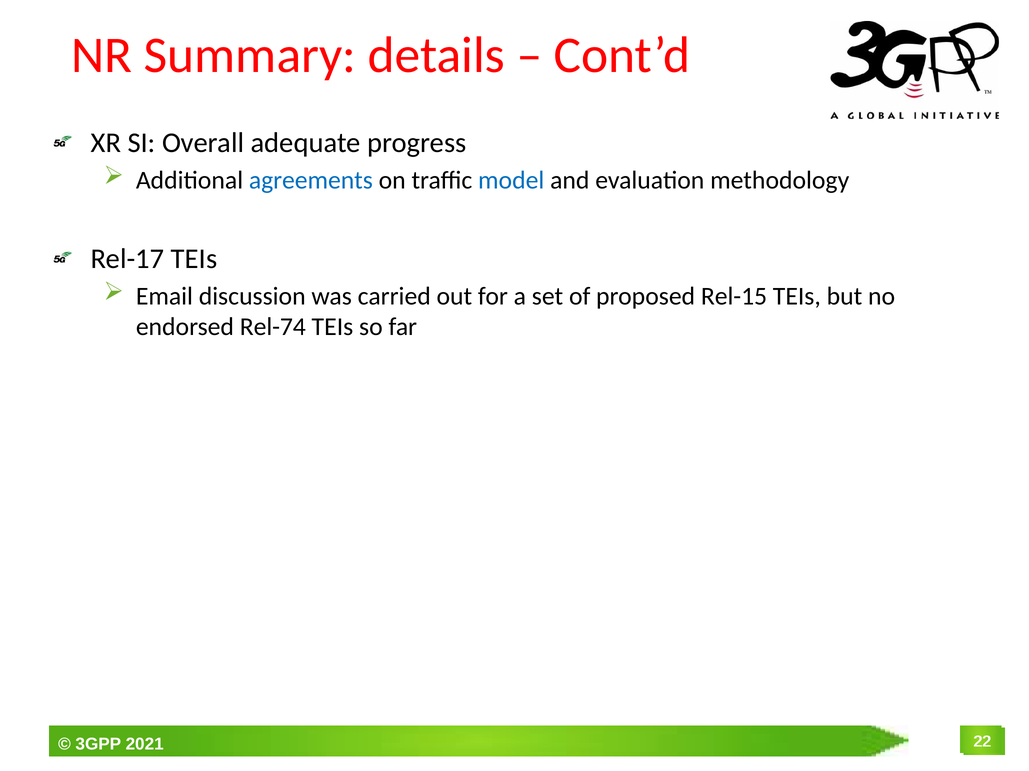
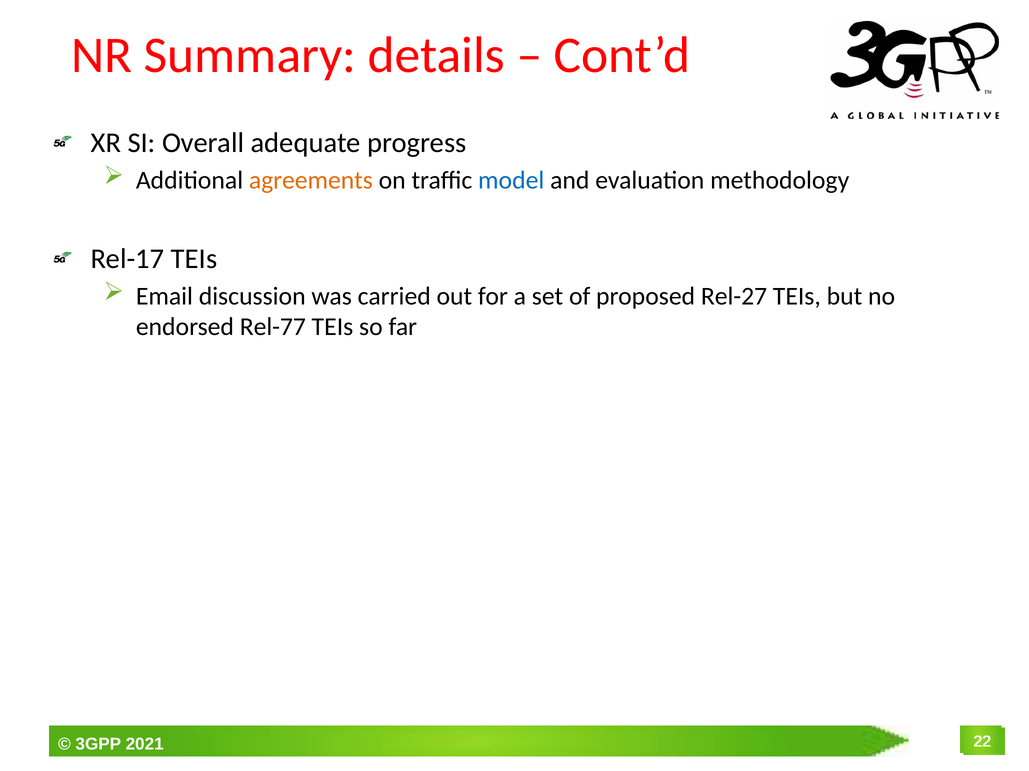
agreements colour: blue -> orange
Rel-15: Rel-15 -> Rel-27
Rel-74: Rel-74 -> Rel-77
